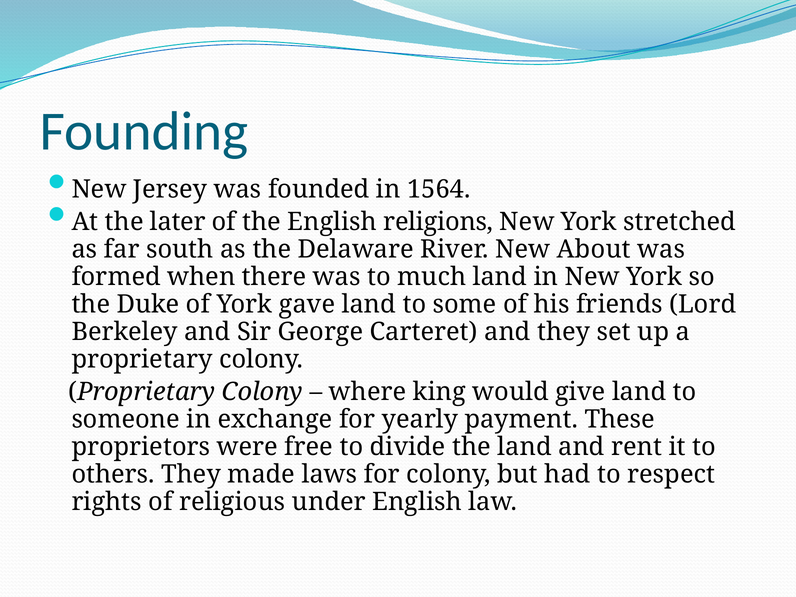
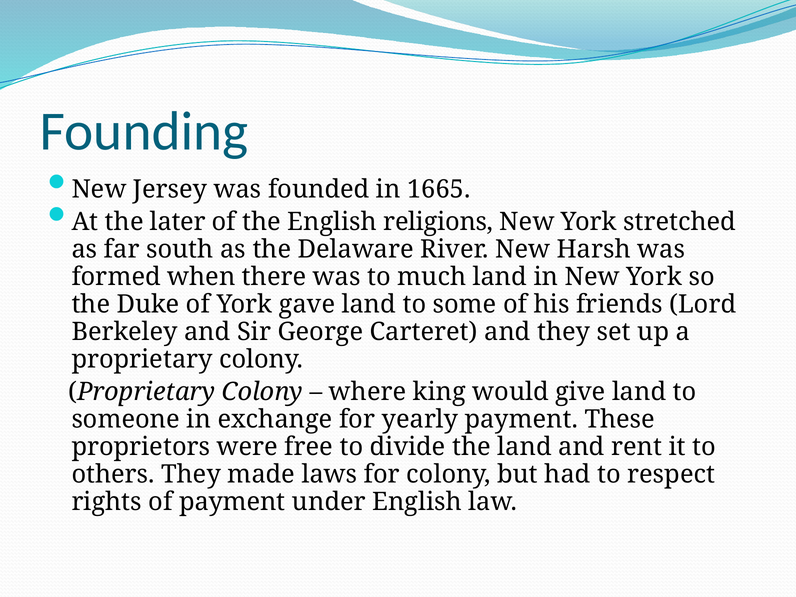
1564: 1564 -> 1665
About: About -> Harsh
of religious: religious -> payment
